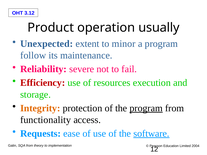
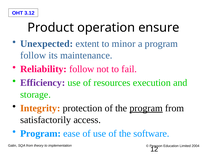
usually: usually -> ensure
Reliability severe: severe -> follow
Efficiency colour: red -> purple
functionality: functionality -> satisfactorily
Requests at (40, 134): Requests -> Program
software underline: present -> none
